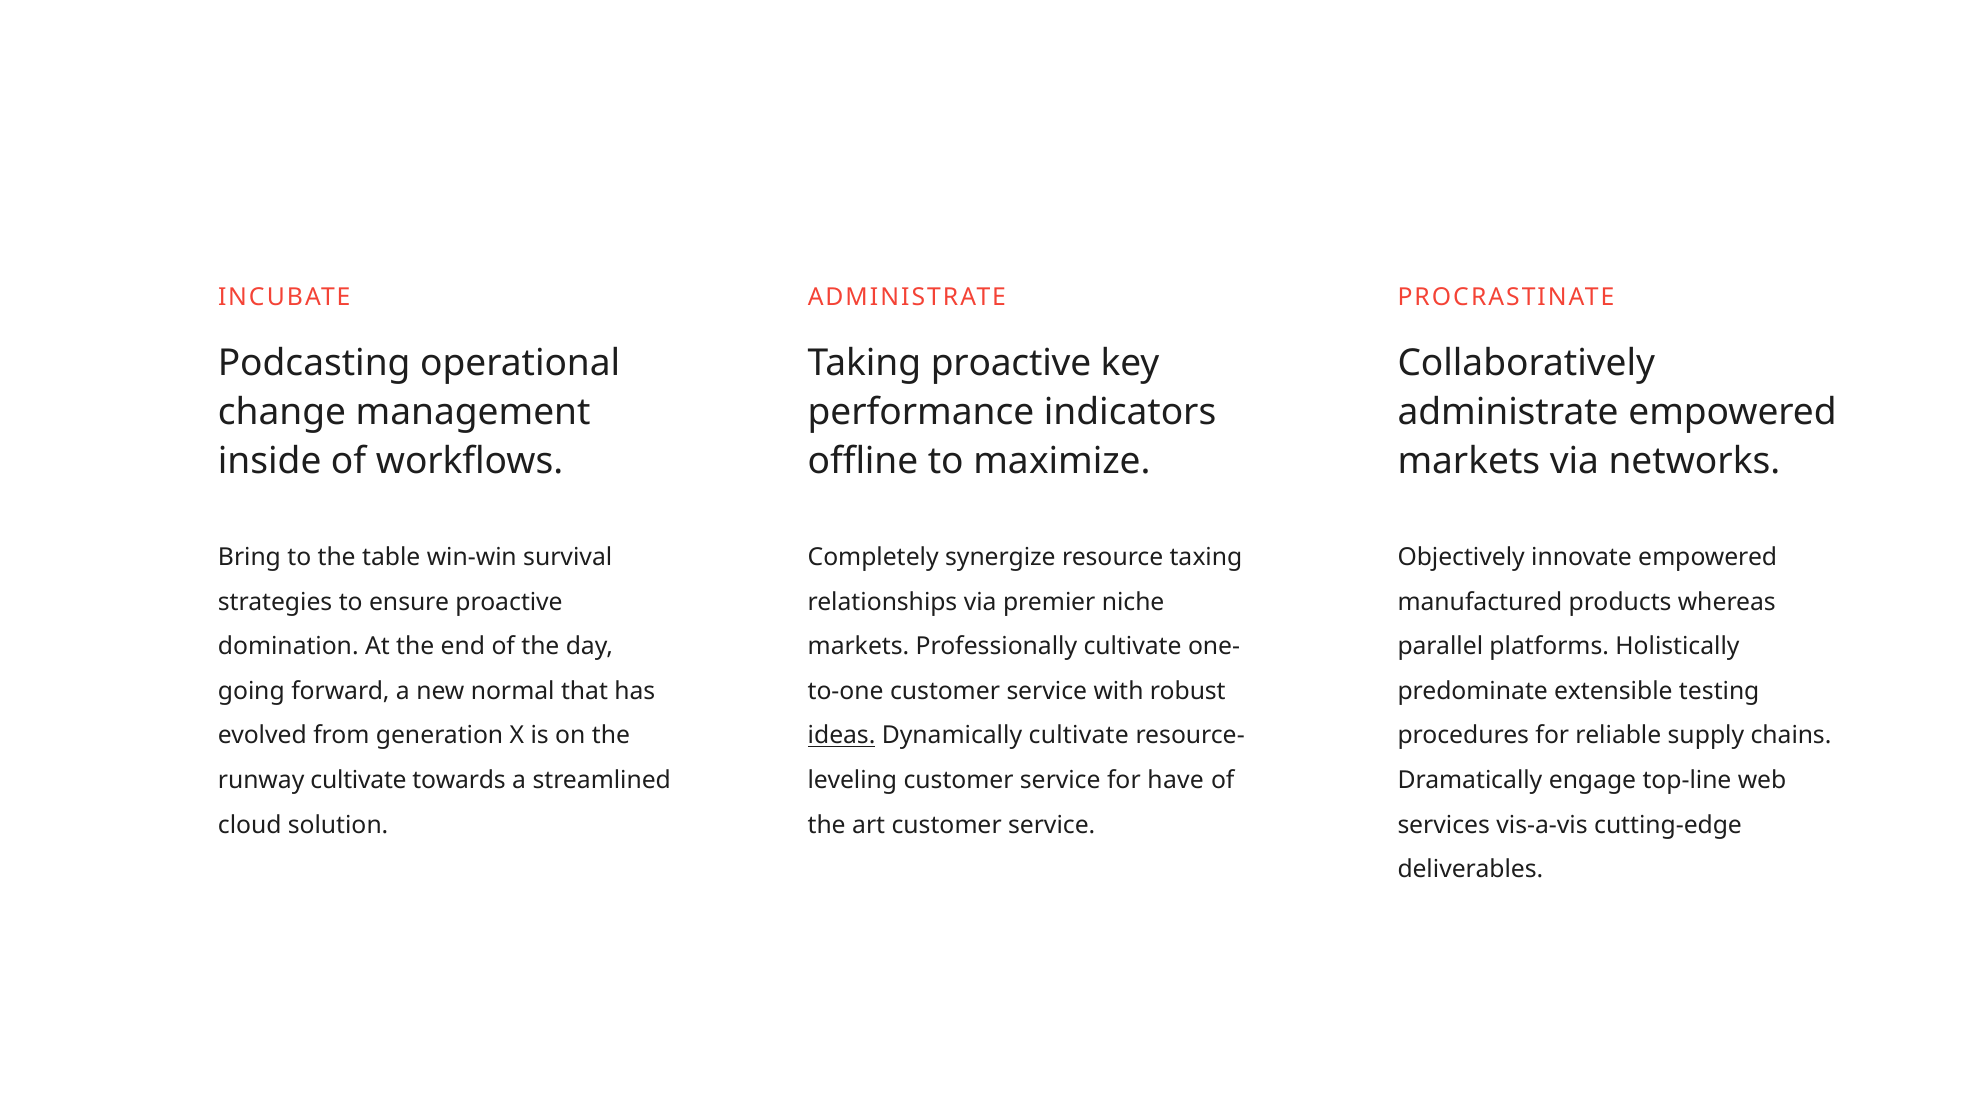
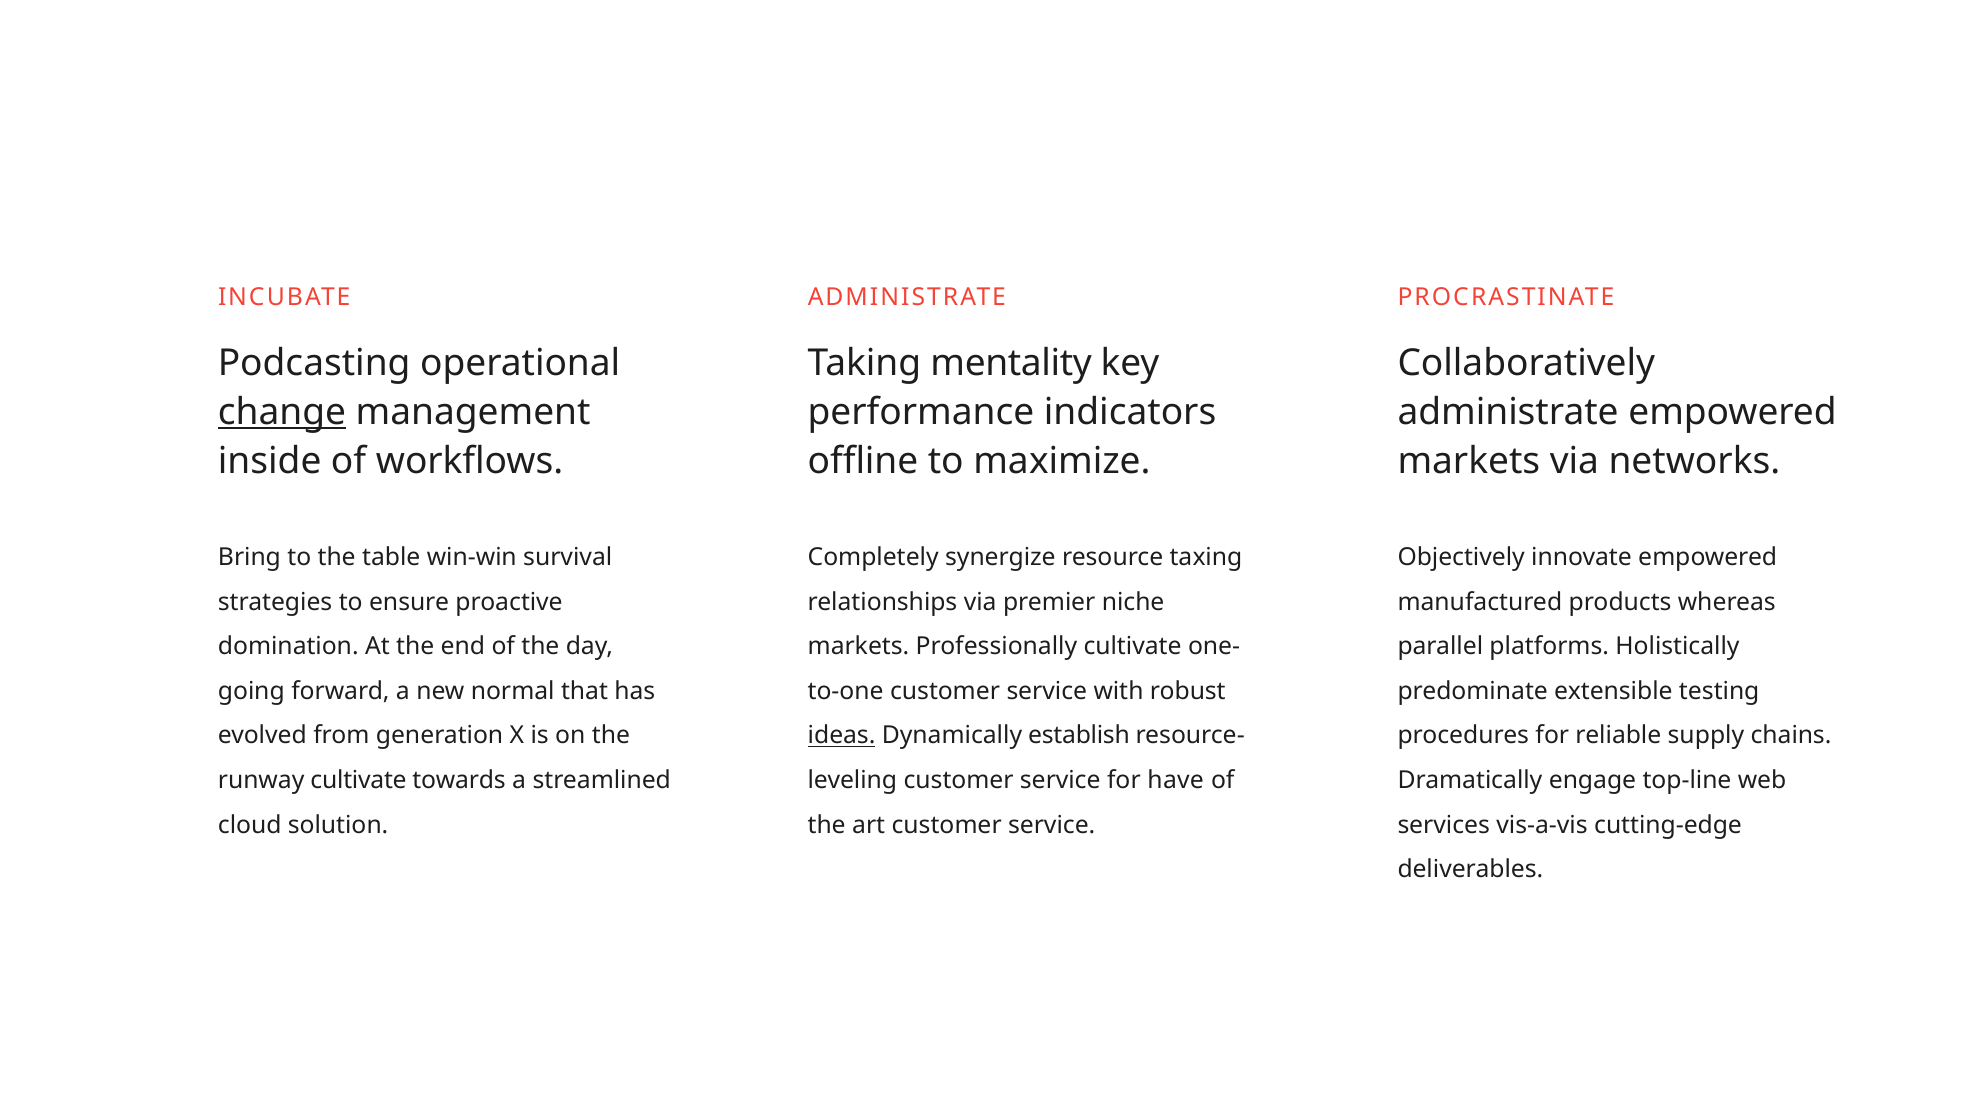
Taking proactive: proactive -> mentality
change underline: none -> present
Dynamically cultivate: cultivate -> establish
